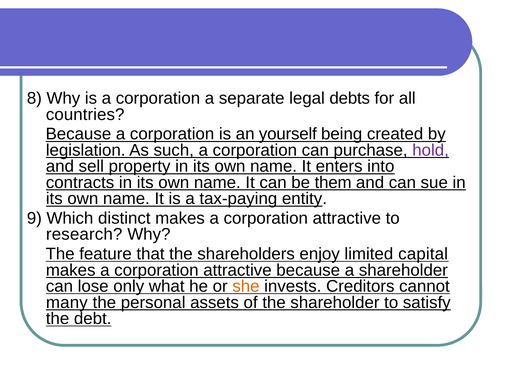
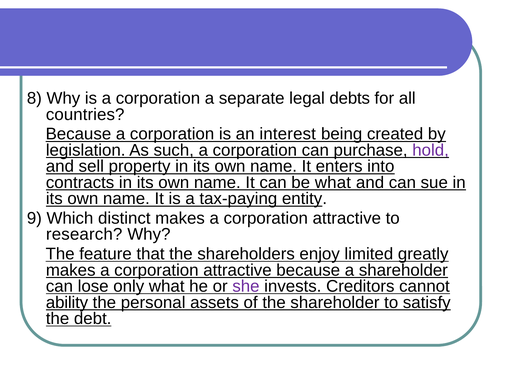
yourself: yourself -> interest
be them: them -> what
capital: capital -> greatly
she colour: orange -> purple
many: many -> ability
